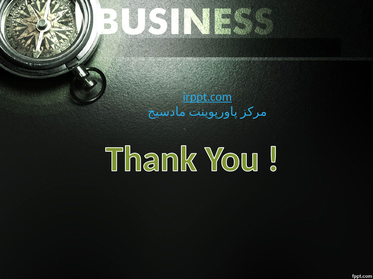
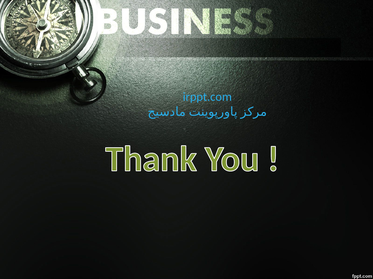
irppt.com underline: present -> none
